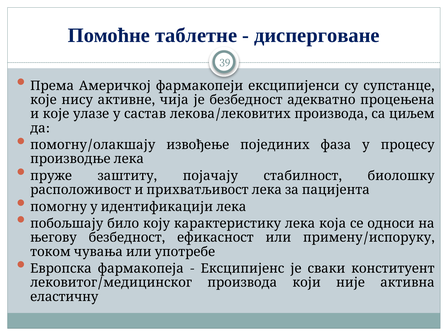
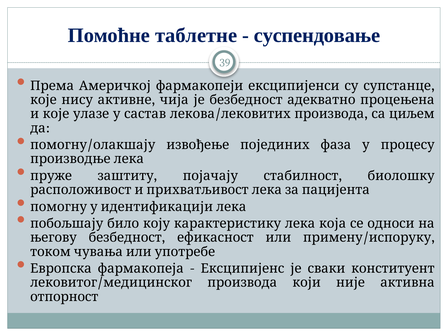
дисперговане: дисперговане -> суспендовање
еластичну: еластичну -> отпорност
